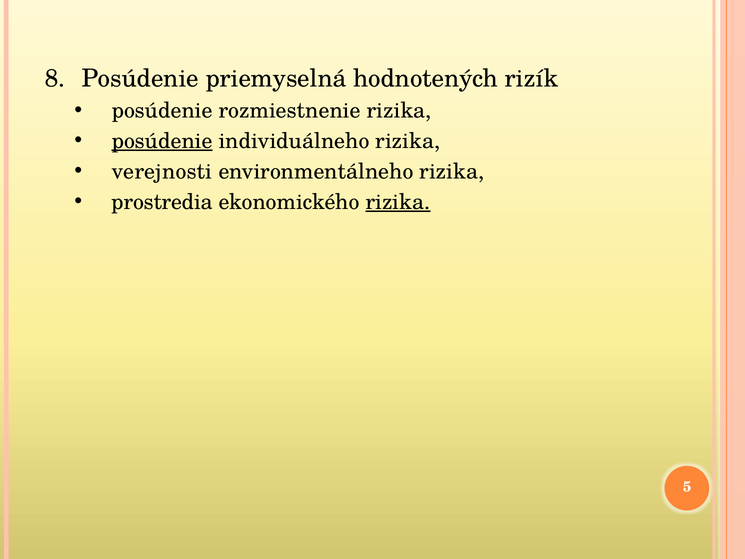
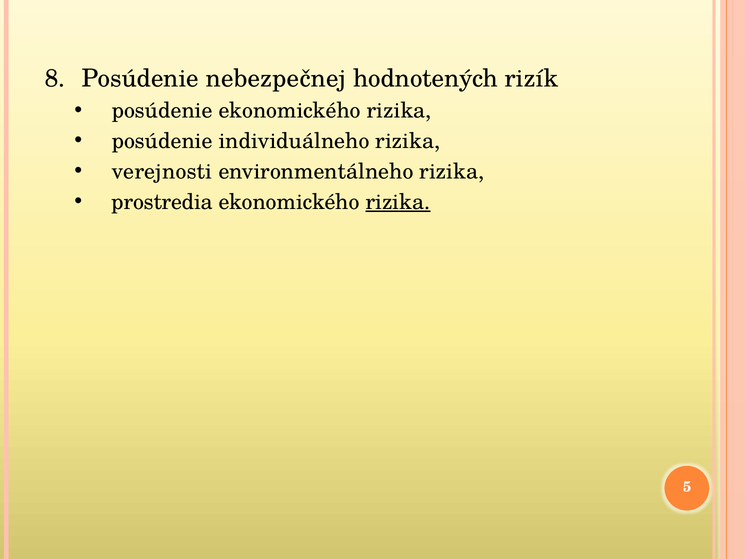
priemyselná: priemyselná -> nebezpečnej
posúdenie rozmiestnenie: rozmiestnenie -> ekonomického
posúdenie at (162, 141) underline: present -> none
